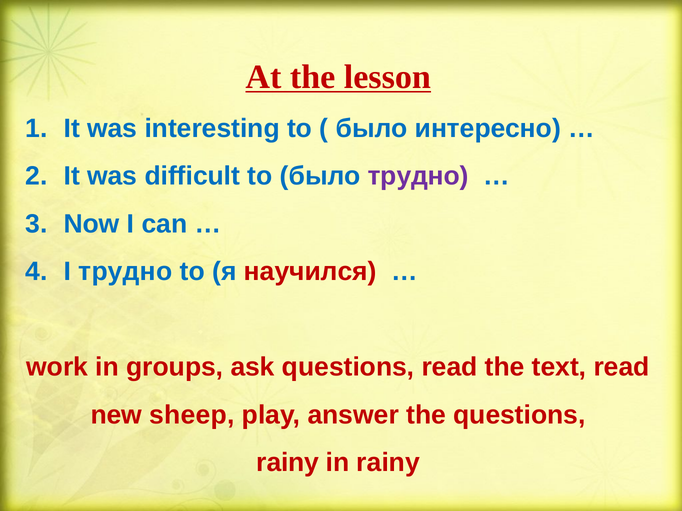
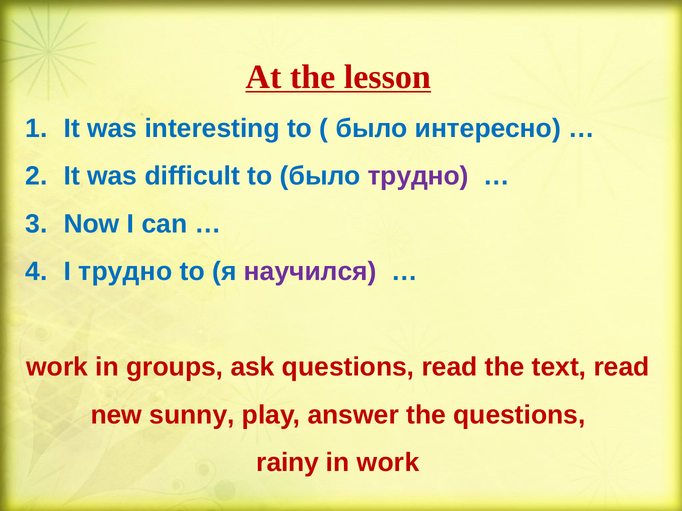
научился colour: red -> purple
sheep: sheep -> sunny
in rainy: rainy -> work
